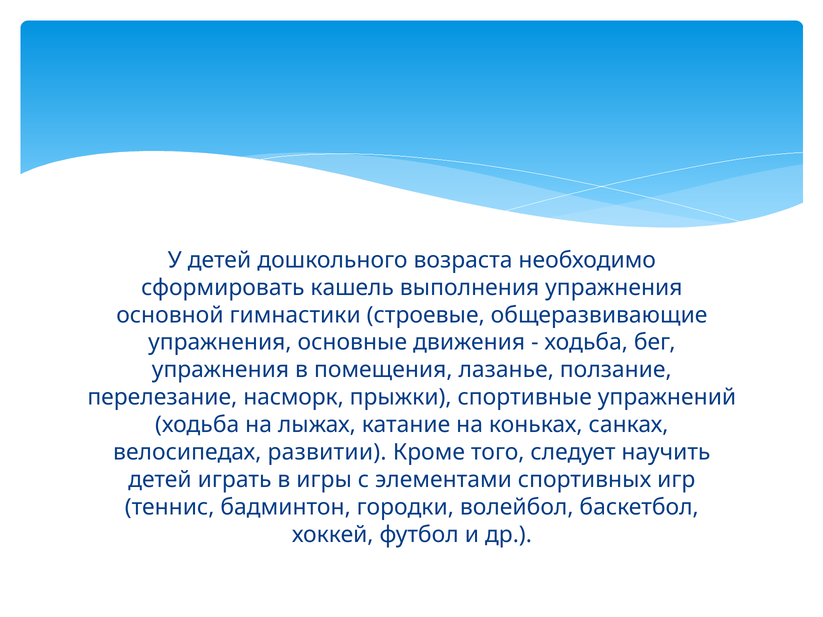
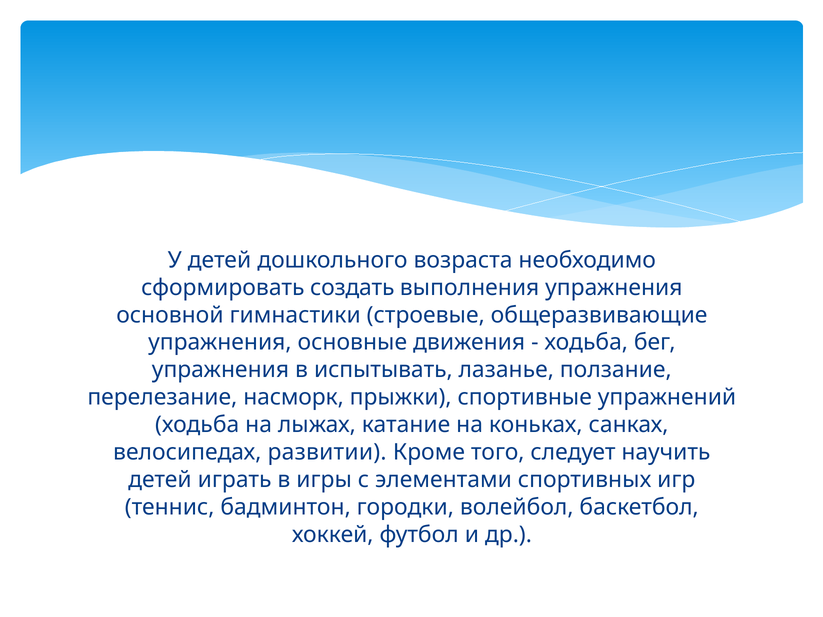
кашель: кашель -> создать
помещения: помещения -> испытывать
